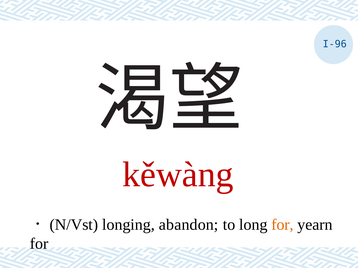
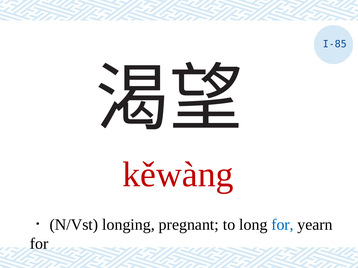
I-96: I-96 -> I-85
abandon: abandon -> pregnant
for at (282, 225) colour: orange -> blue
